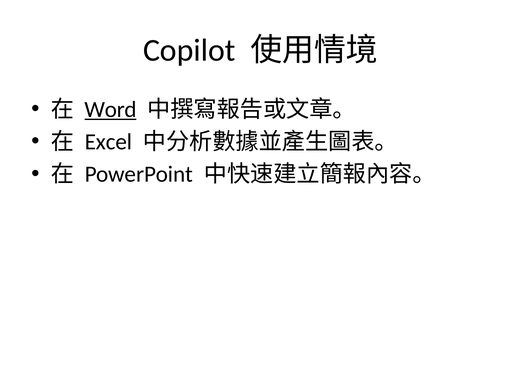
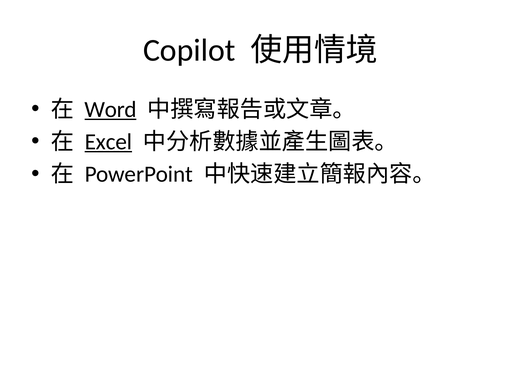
Excel underline: none -> present
